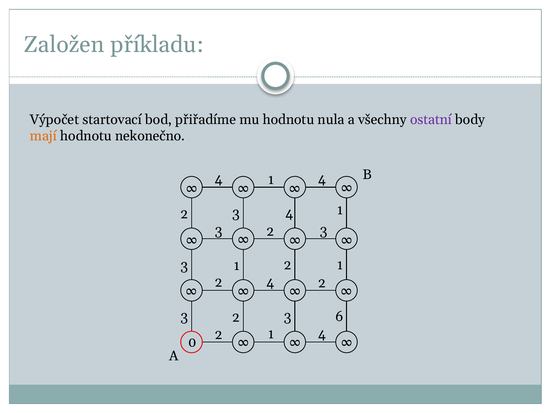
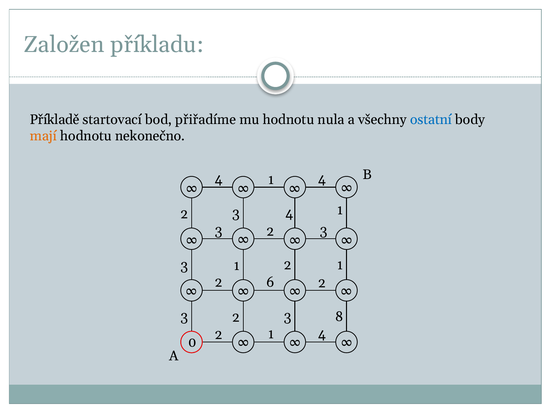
Výpočet: Výpočet -> Příkladě
ostatní colour: purple -> blue
2 4: 4 -> 6
6: 6 -> 8
